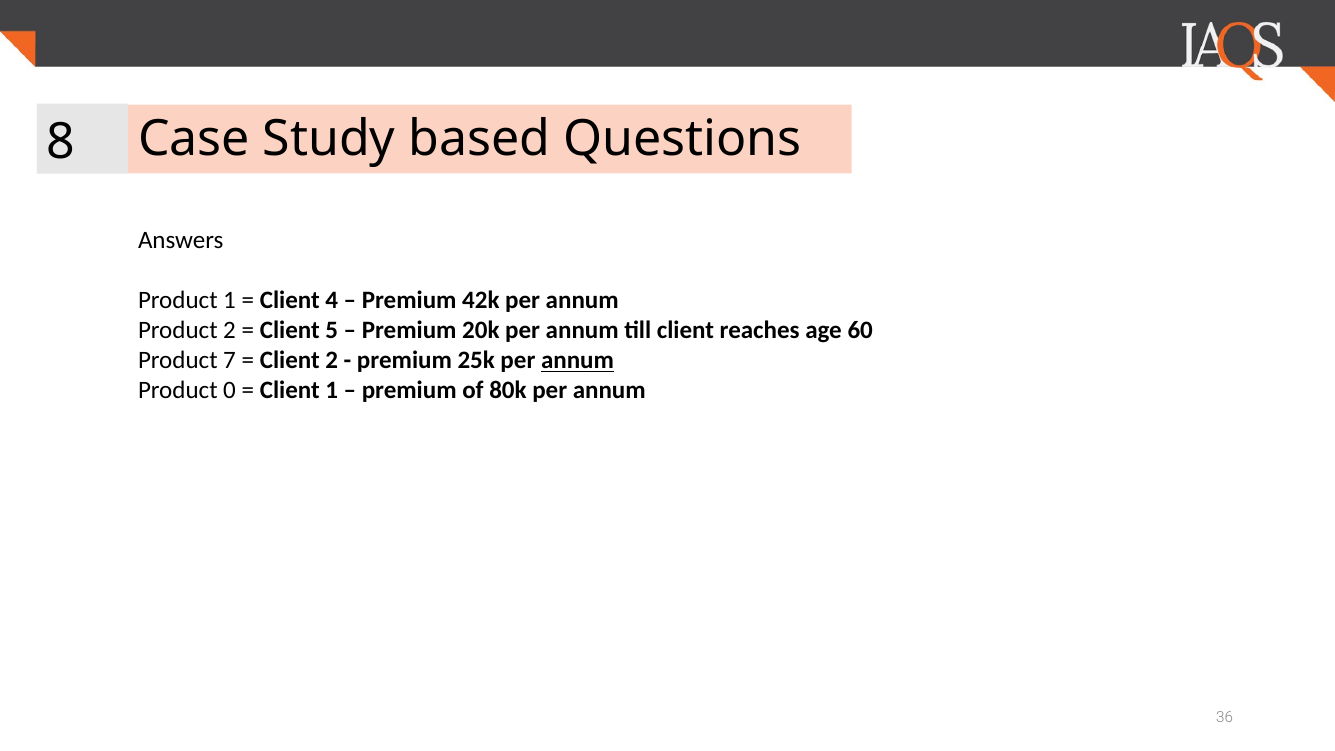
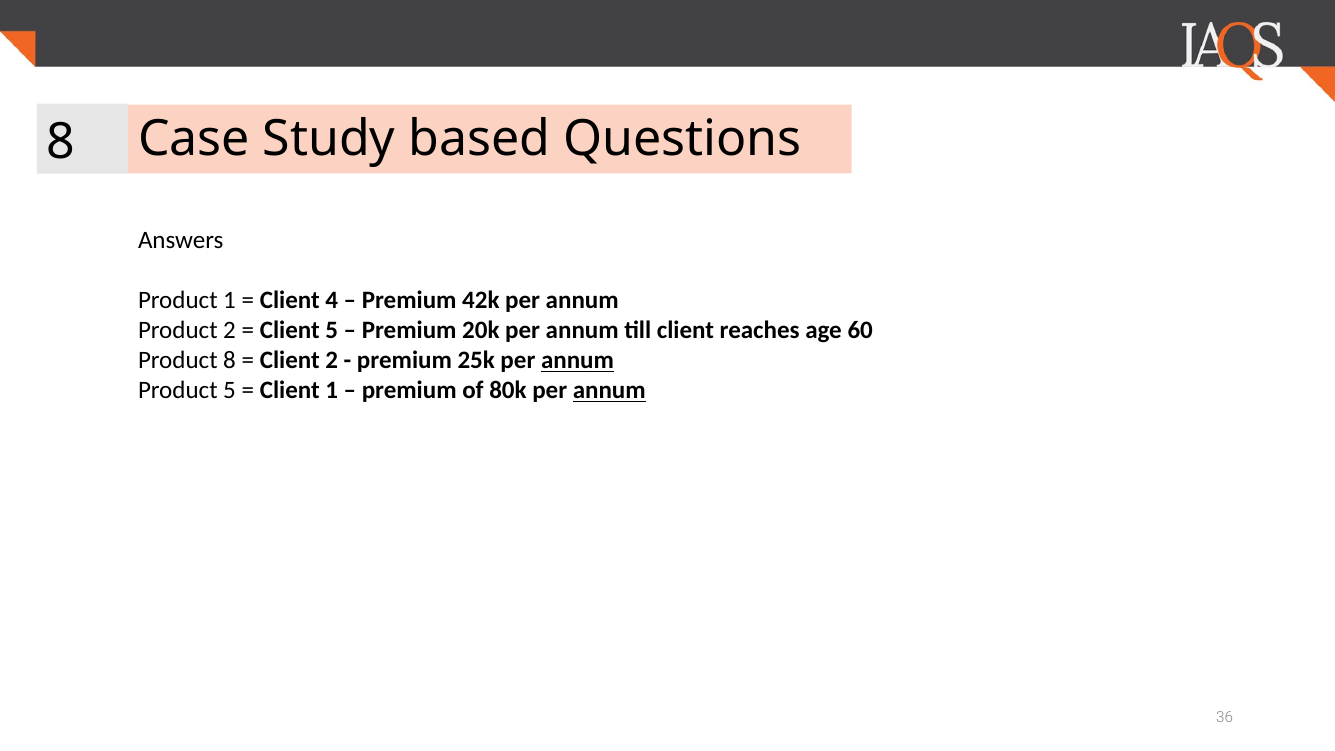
Product 7: 7 -> 8
Product 0: 0 -> 5
annum at (609, 391) underline: none -> present
